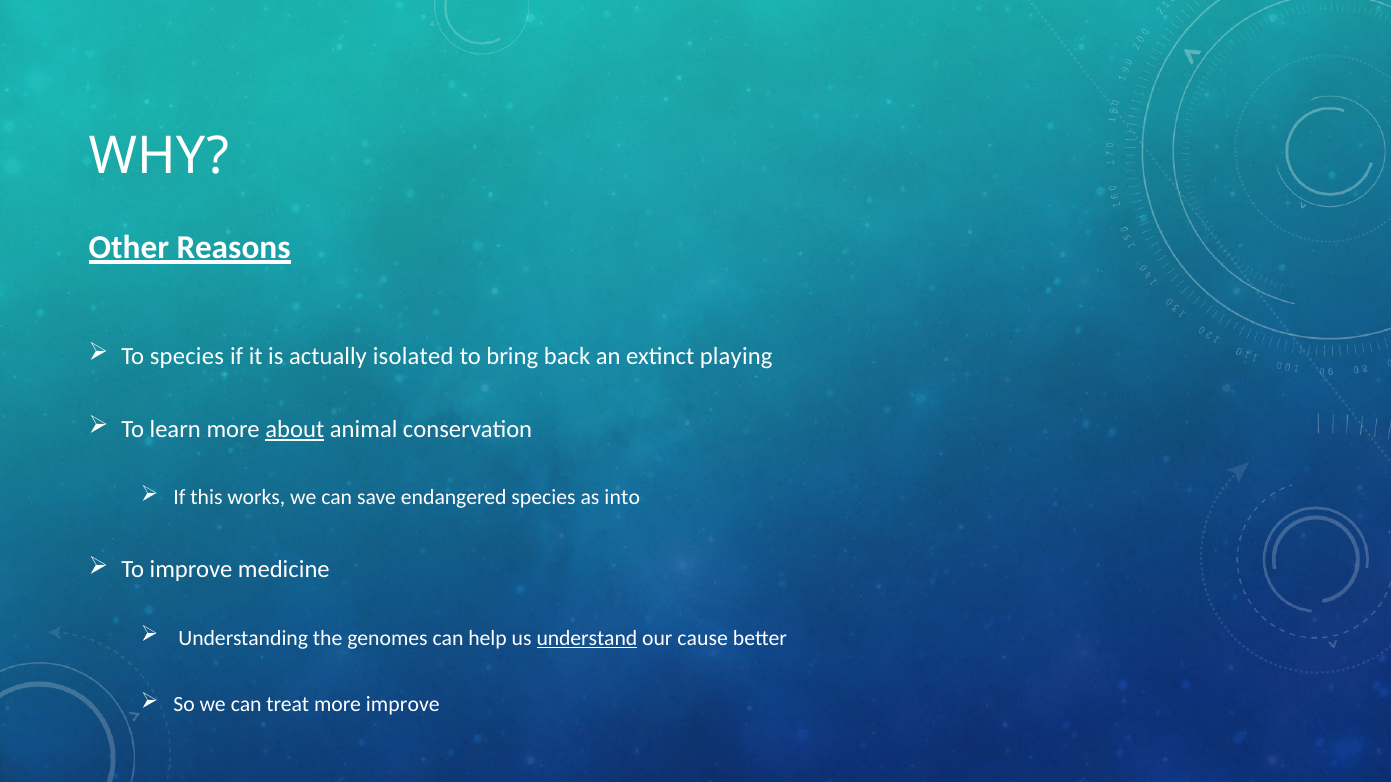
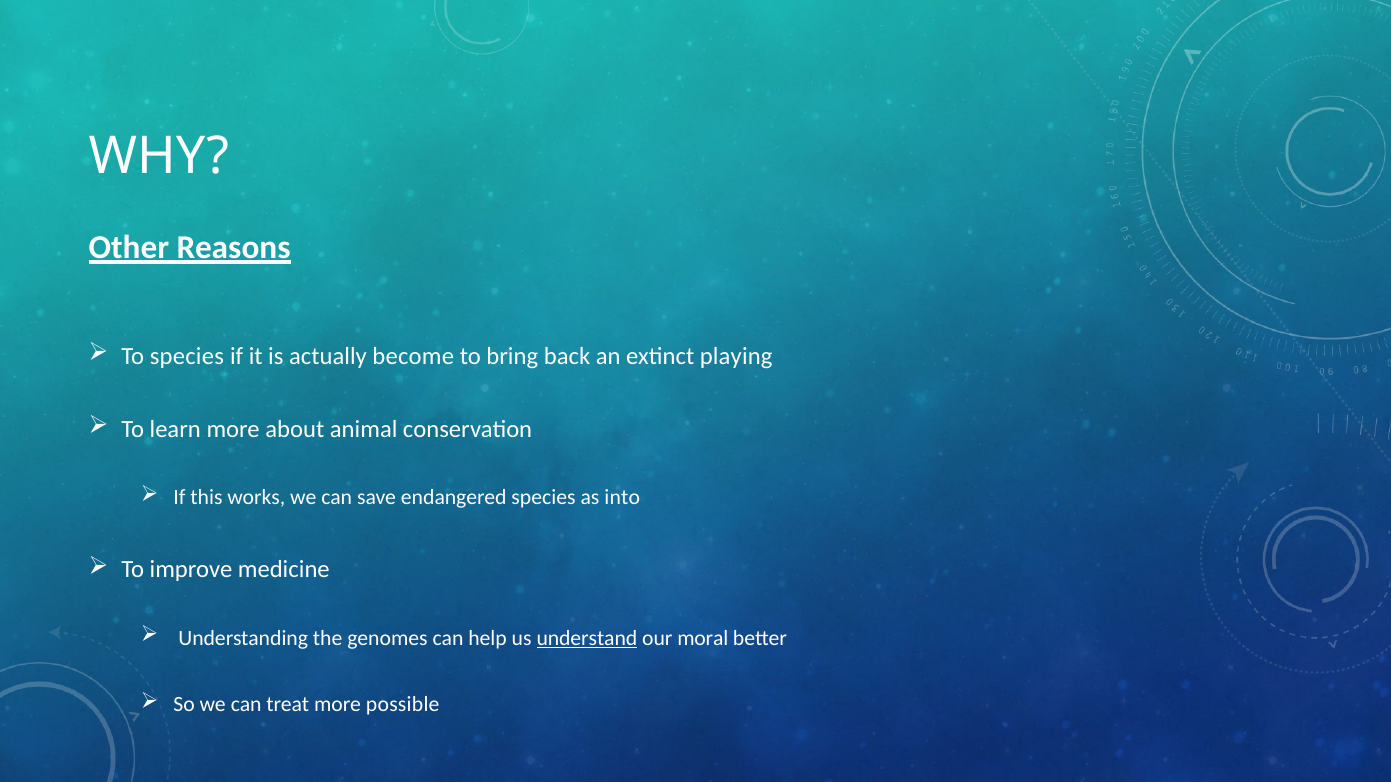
isolated: isolated -> become
about underline: present -> none
cause: cause -> moral
more improve: improve -> possible
